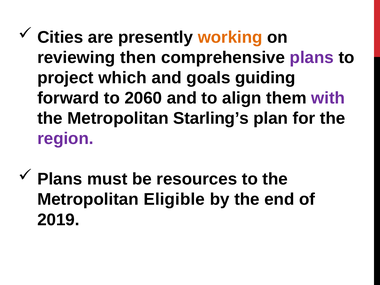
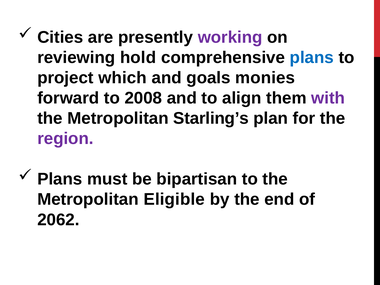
working colour: orange -> purple
then: then -> hold
plans at (312, 58) colour: purple -> blue
guiding: guiding -> monies
2060: 2060 -> 2008
resources: resources -> bipartisan
2019: 2019 -> 2062
